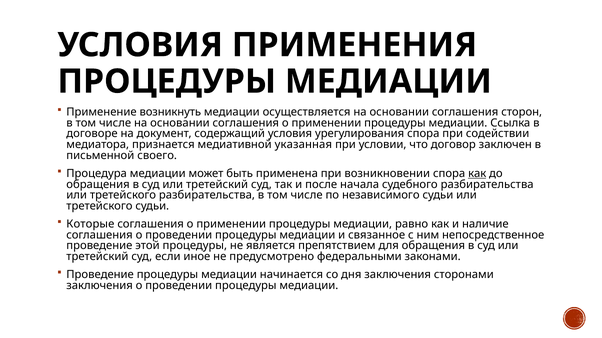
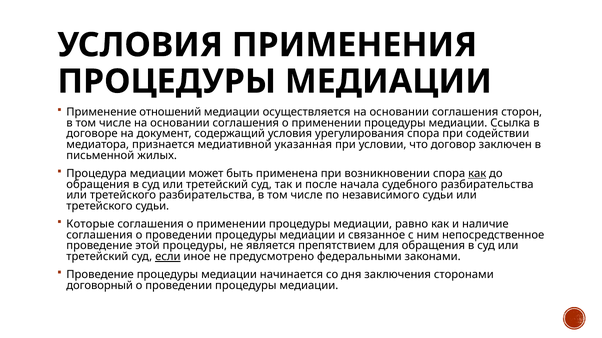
возникнуть: возникнуть -> отношений
своего: своего -> жилых
если underline: none -> present
заключения at (100, 286): заключения -> договорный
